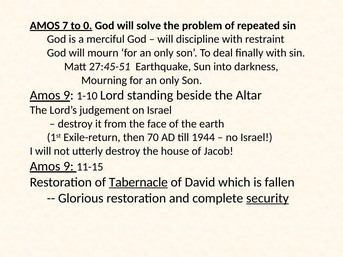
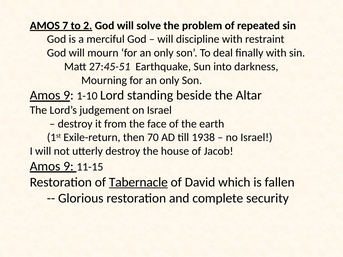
0: 0 -> 2
1944: 1944 -> 1938
security underline: present -> none
